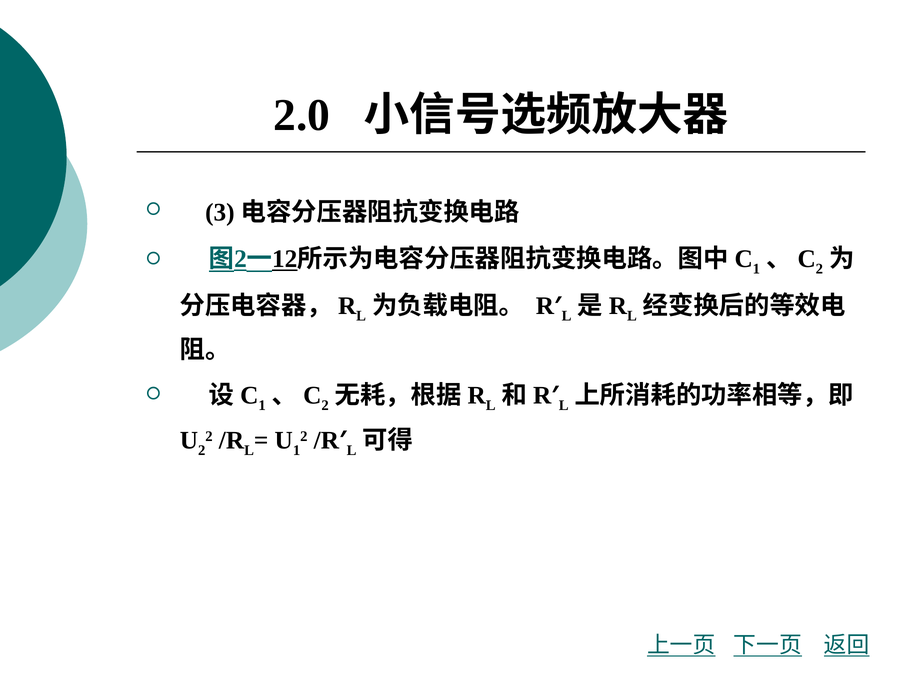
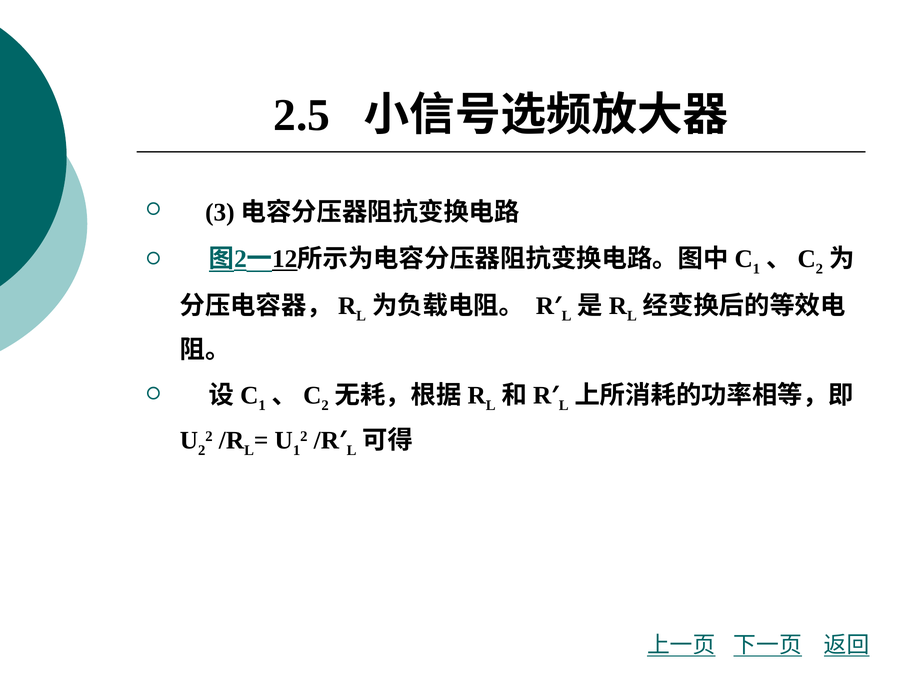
2.0: 2.0 -> 2.5
